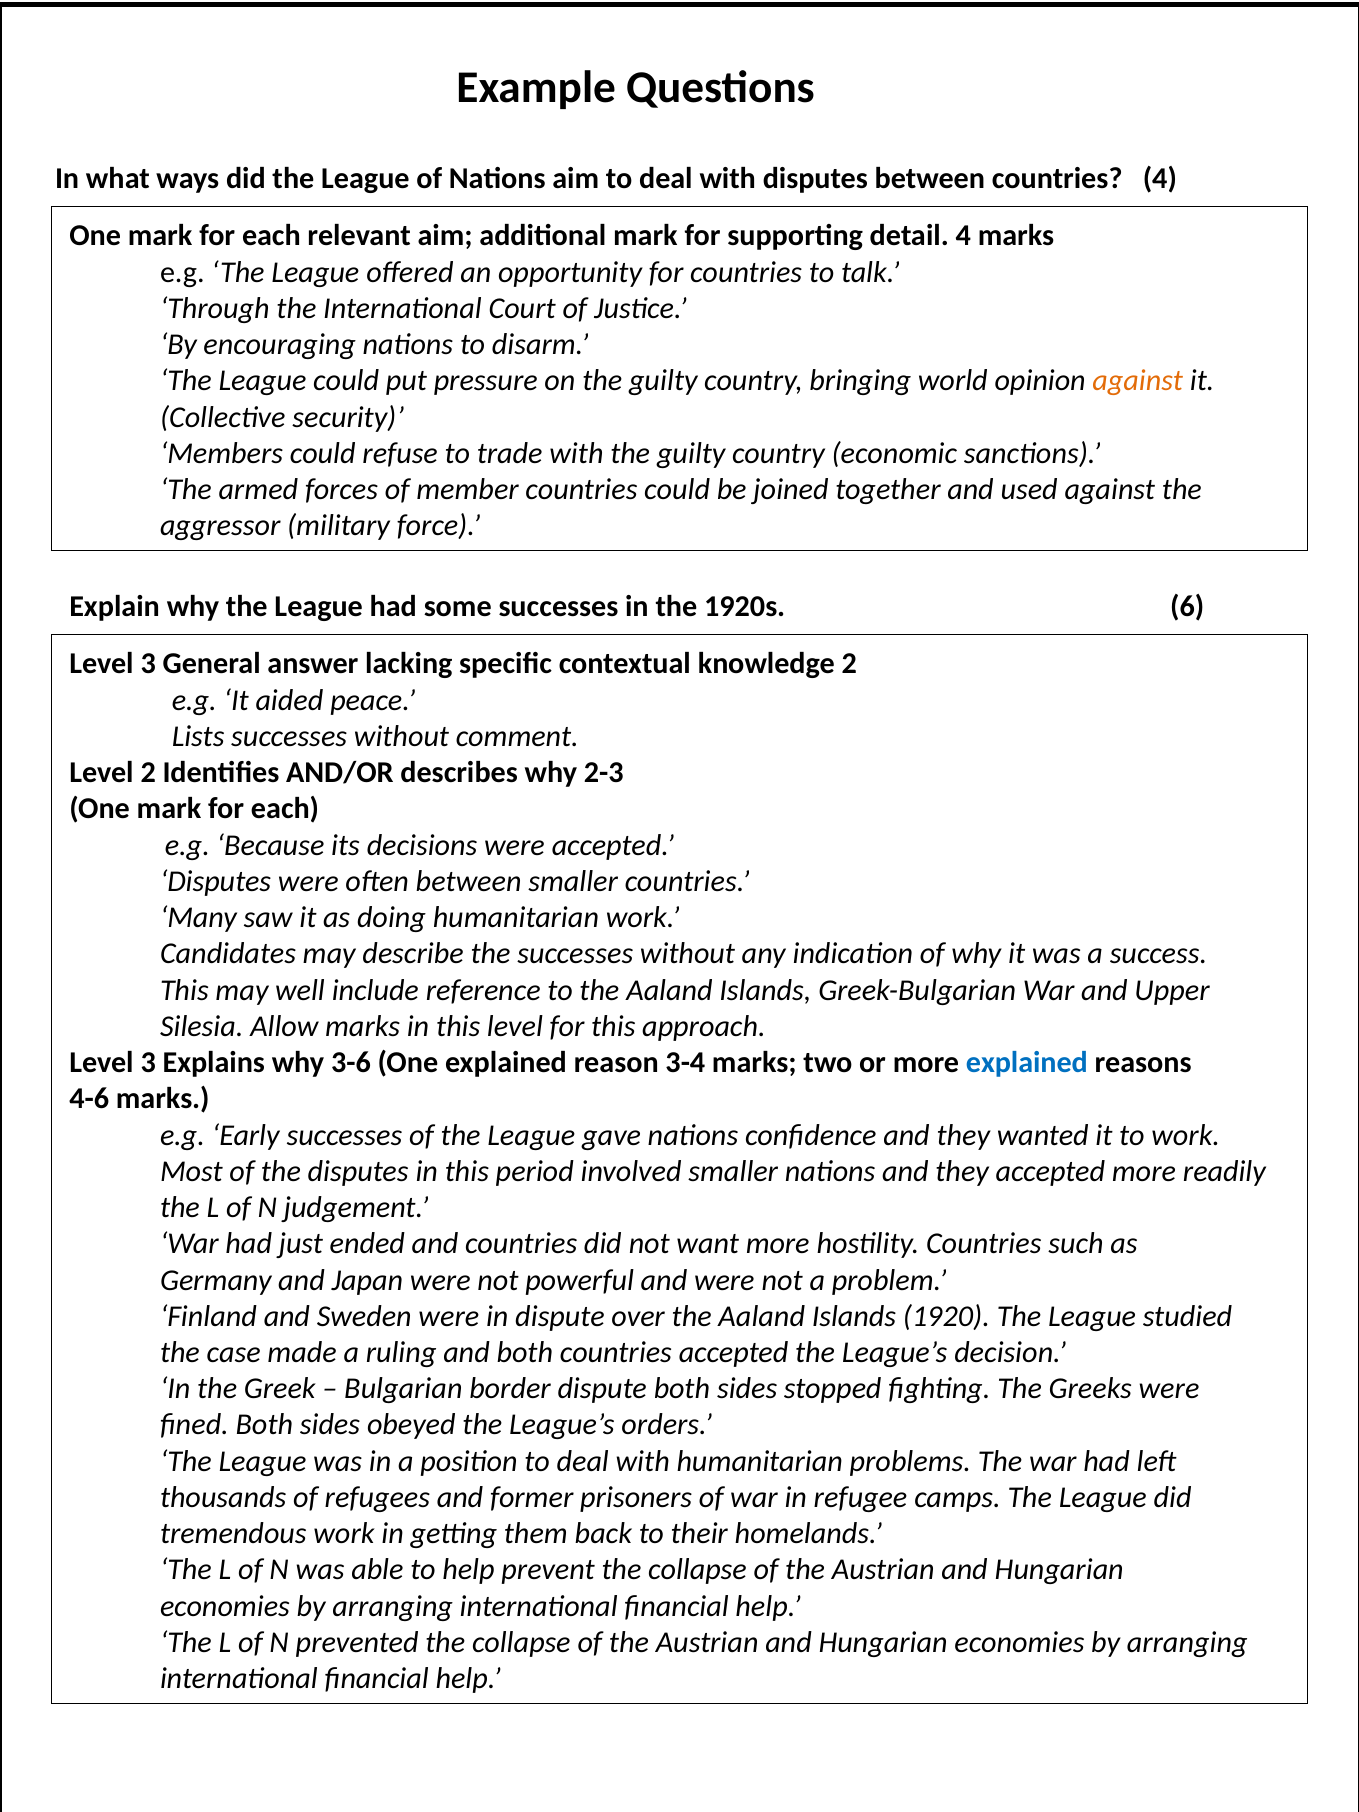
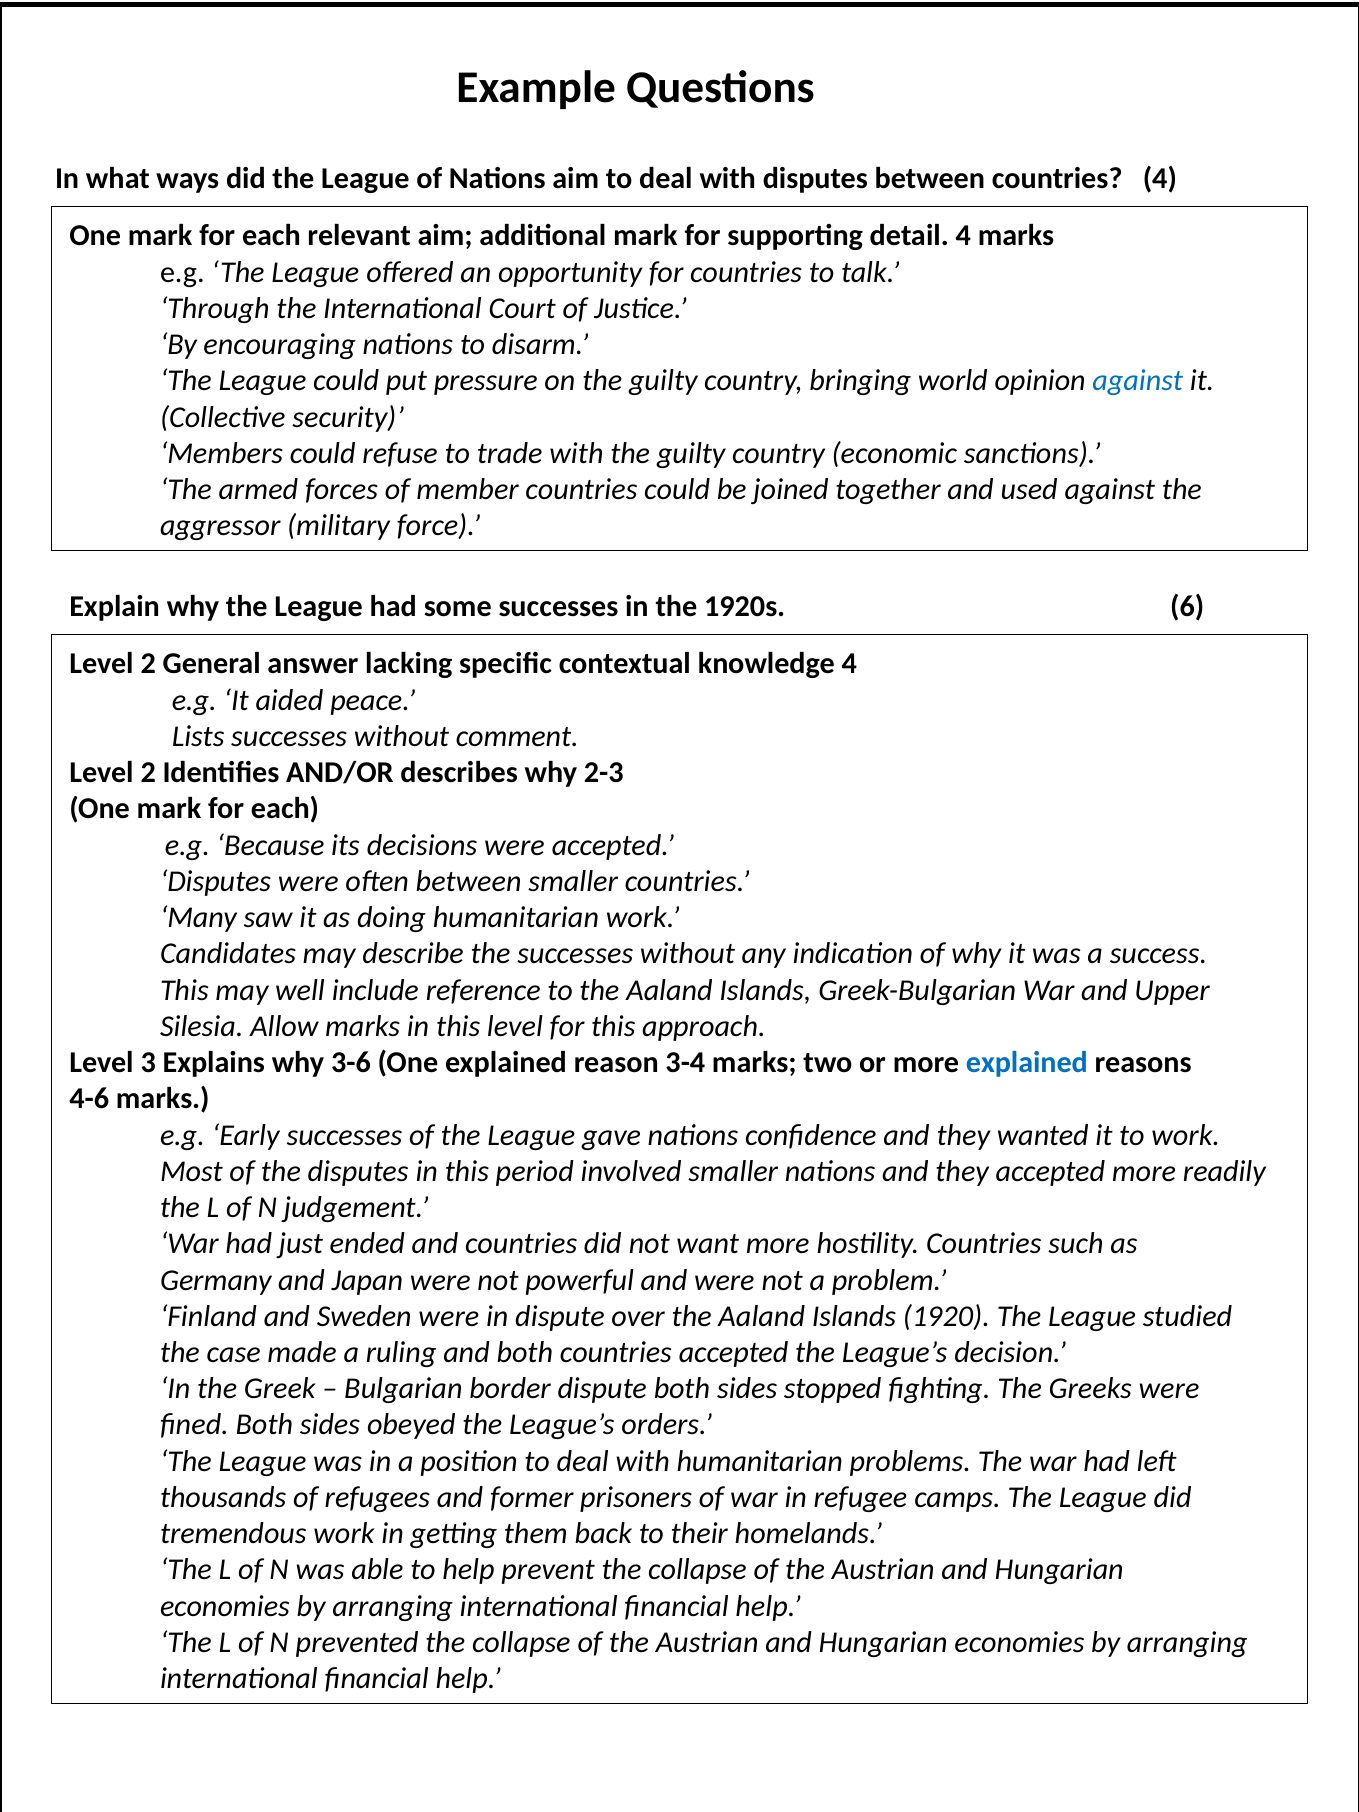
against at (1138, 381) colour: orange -> blue
3 at (148, 664): 3 -> 2
knowledge 2: 2 -> 4
